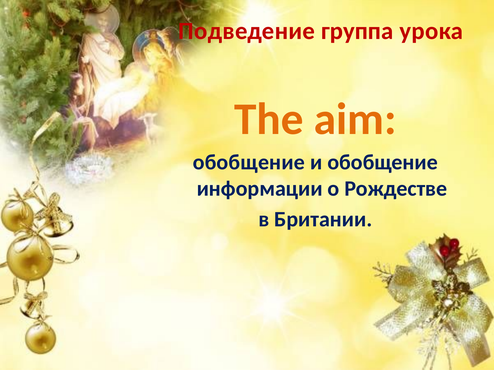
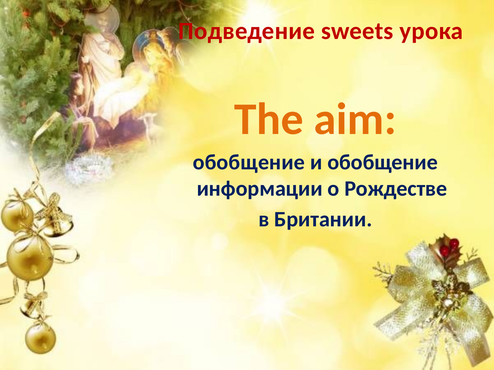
группа: группа -> sweets
